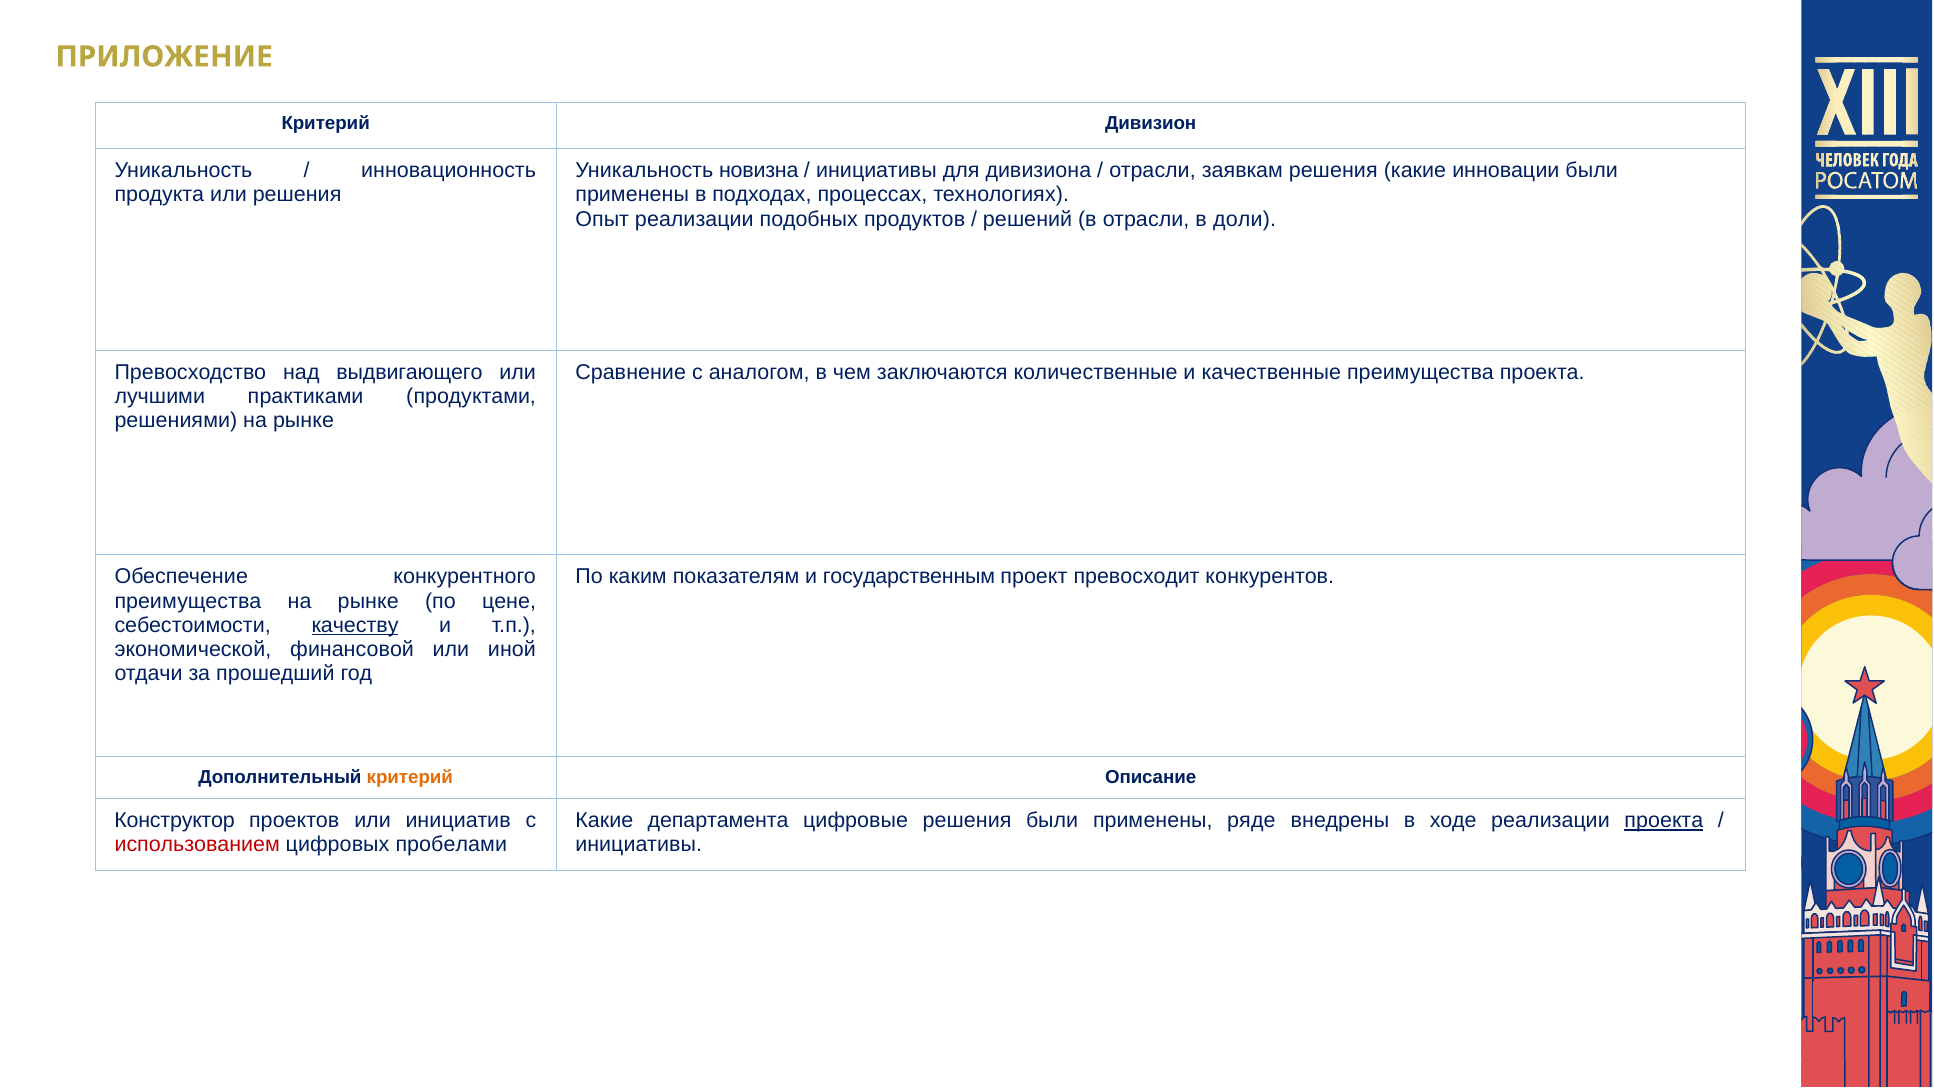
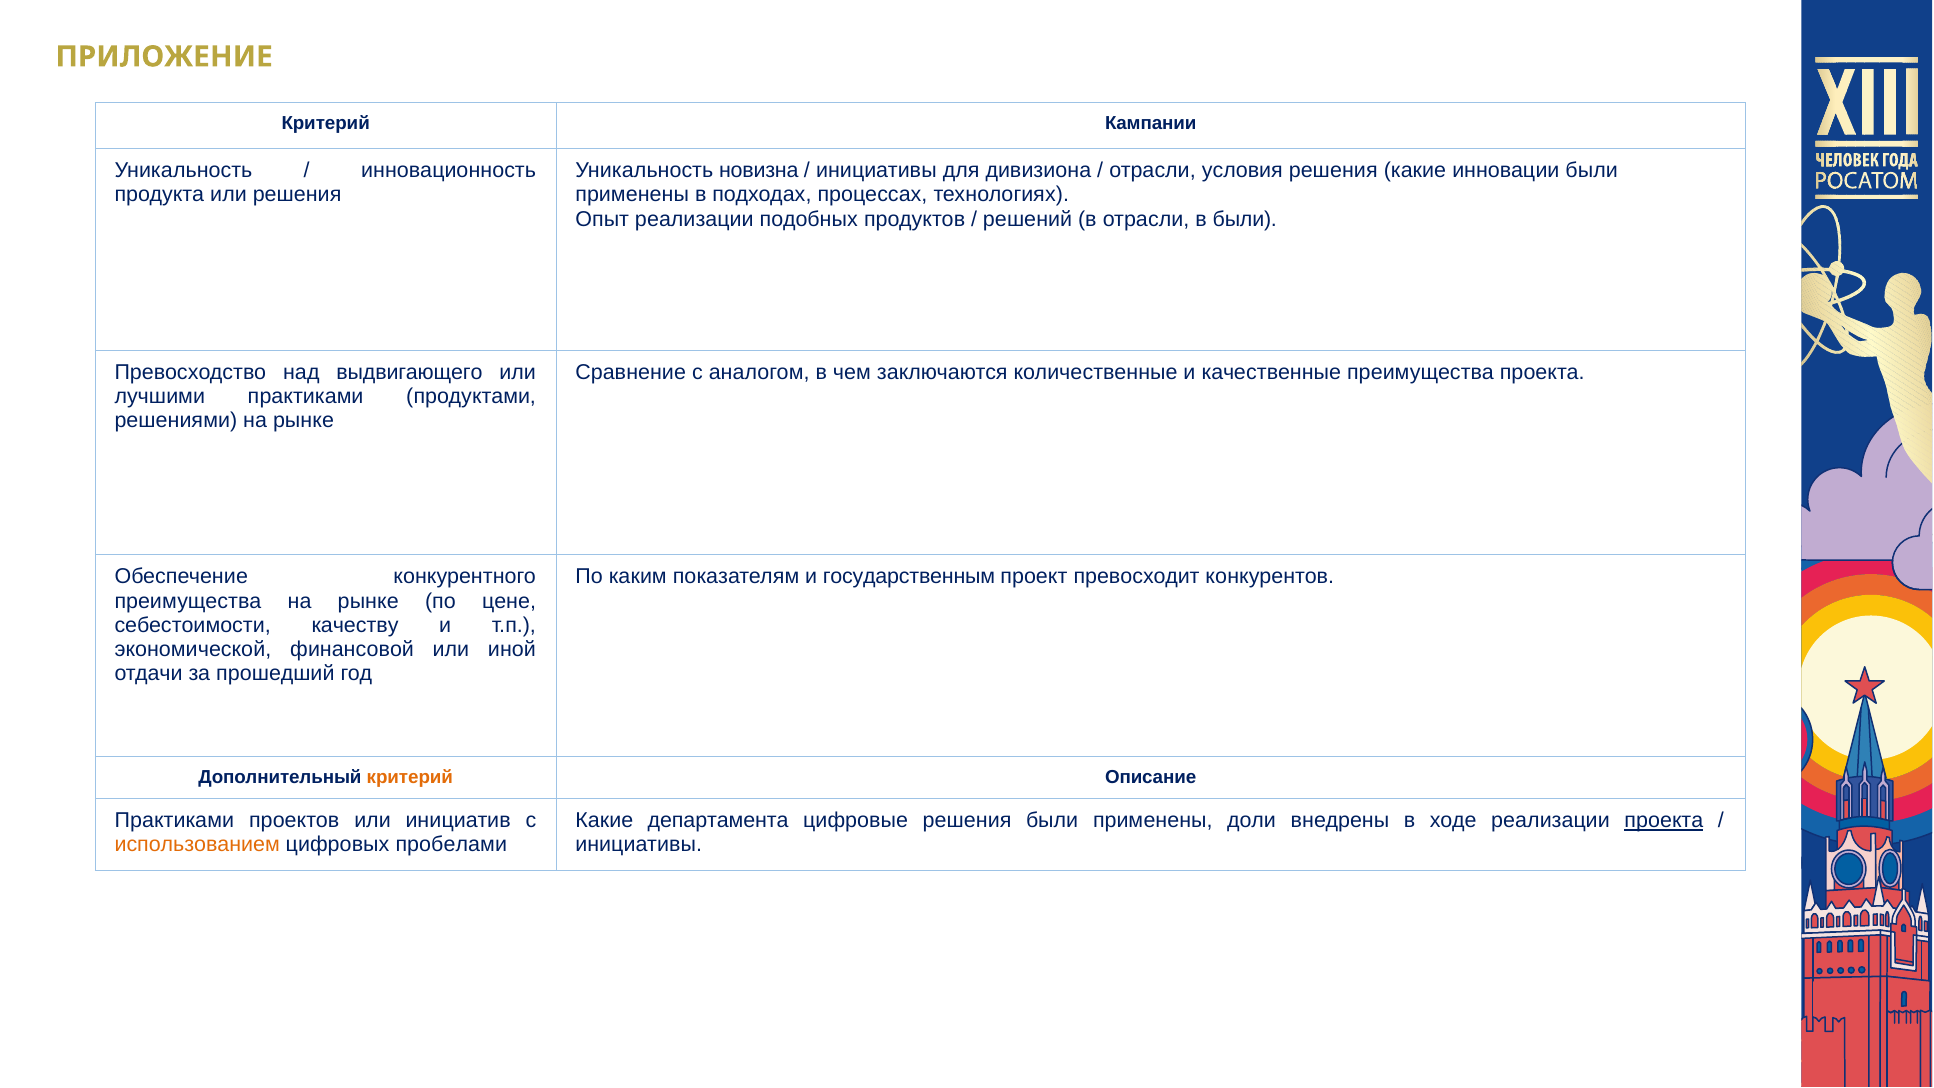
Дивизион: Дивизион -> Кампании
заявкам: заявкам -> условия
в доли: доли -> были
качеству underline: present -> none
Конструктор at (174, 821): Конструктор -> Практиками
ряде: ряде -> доли
использованием colour: red -> orange
